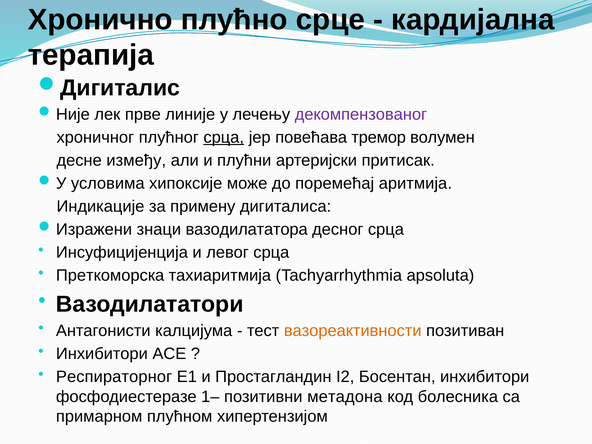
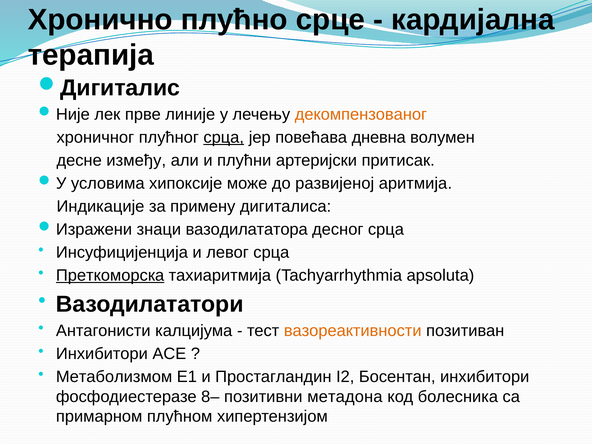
декомпензованог colour: purple -> orange
тремор: тремор -> дневна
поремећај: поремећај -> развијеној
Преткоморска underline: none -> present
Респираторног: Респираторног -> Метаболизмом
1–: 1– -> 8–
